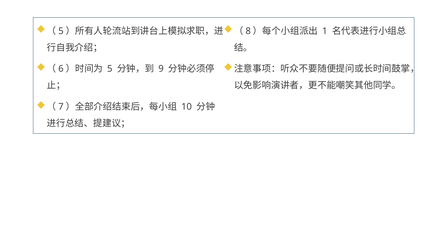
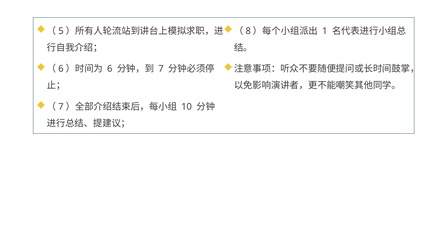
5 at (110, 69): 5 -> 6
9 at (161, 69): 9 -> 7
